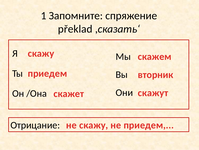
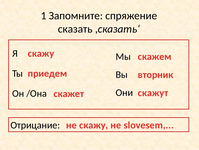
překlad: překlad -> сказать
не приедем: приедем -> slovesem
